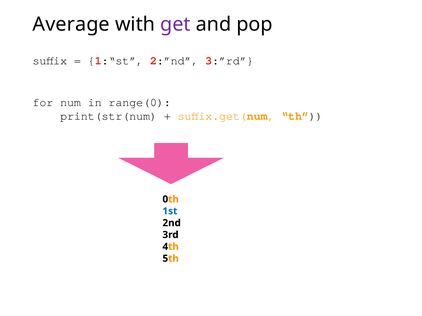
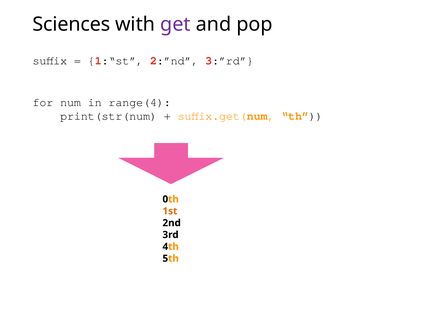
Average: Average -> Sciences
range(0: range(0 -> range(4
1st colour: blue -> orange
